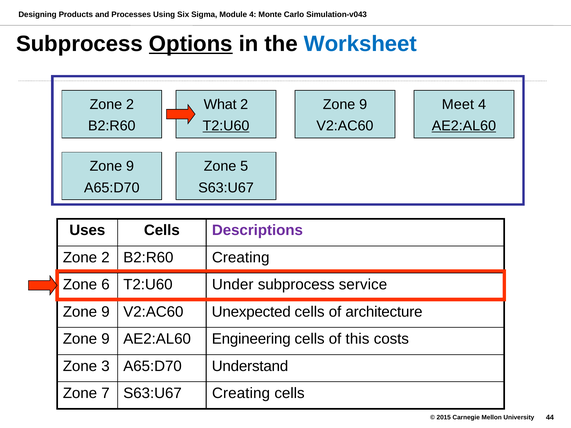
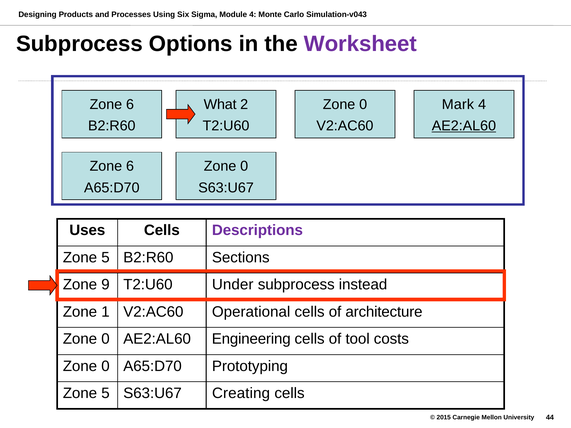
Options underline: present -> none
Worksheet colour: blue -> purple
2 at (130, 104): 2 -> 6
9 at (363, 104): 9 -> 0
Meet: Meet -> Mark
T2:U60 at (226, 126) underline: present -> none
9 at (130, 166): 9 -> 6
5 at (244, 166): 5 -> 0
2 at (105, 258): 2 -> 5
B2:R60 Creating: Creating -> Sections
6: 6 -> 9
service: service -> instead
9 at (105, 312): 9 -> 1
Unexpected: Unexpected -> Operational
9 at (105, 339): 9 -> 0
this: this -> tool
3 at (105, 366): 3 -> 0
Understand: Understand -> Prototyping
7 at (105, 394): 7 -> 5
